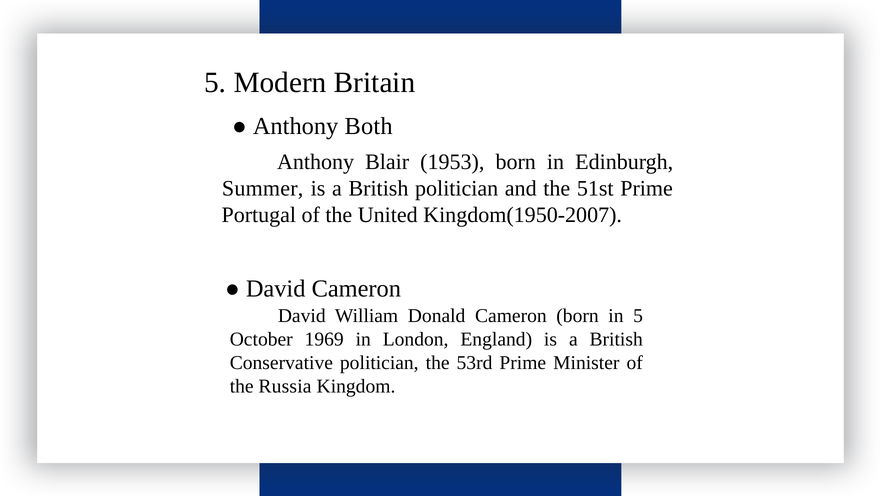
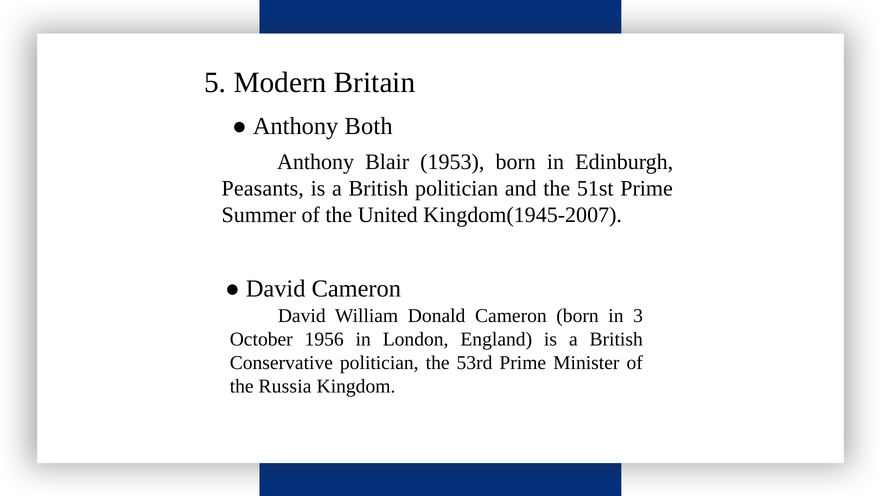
Summer: Summer -> Peasants
Portugal: Portugal -> Summer
Kingdom(1950-2007: Kingdom(1950-2007 -> Kingdom(1945-2007
in 5: 5 -> 3
1969: 1969 -> 1956
